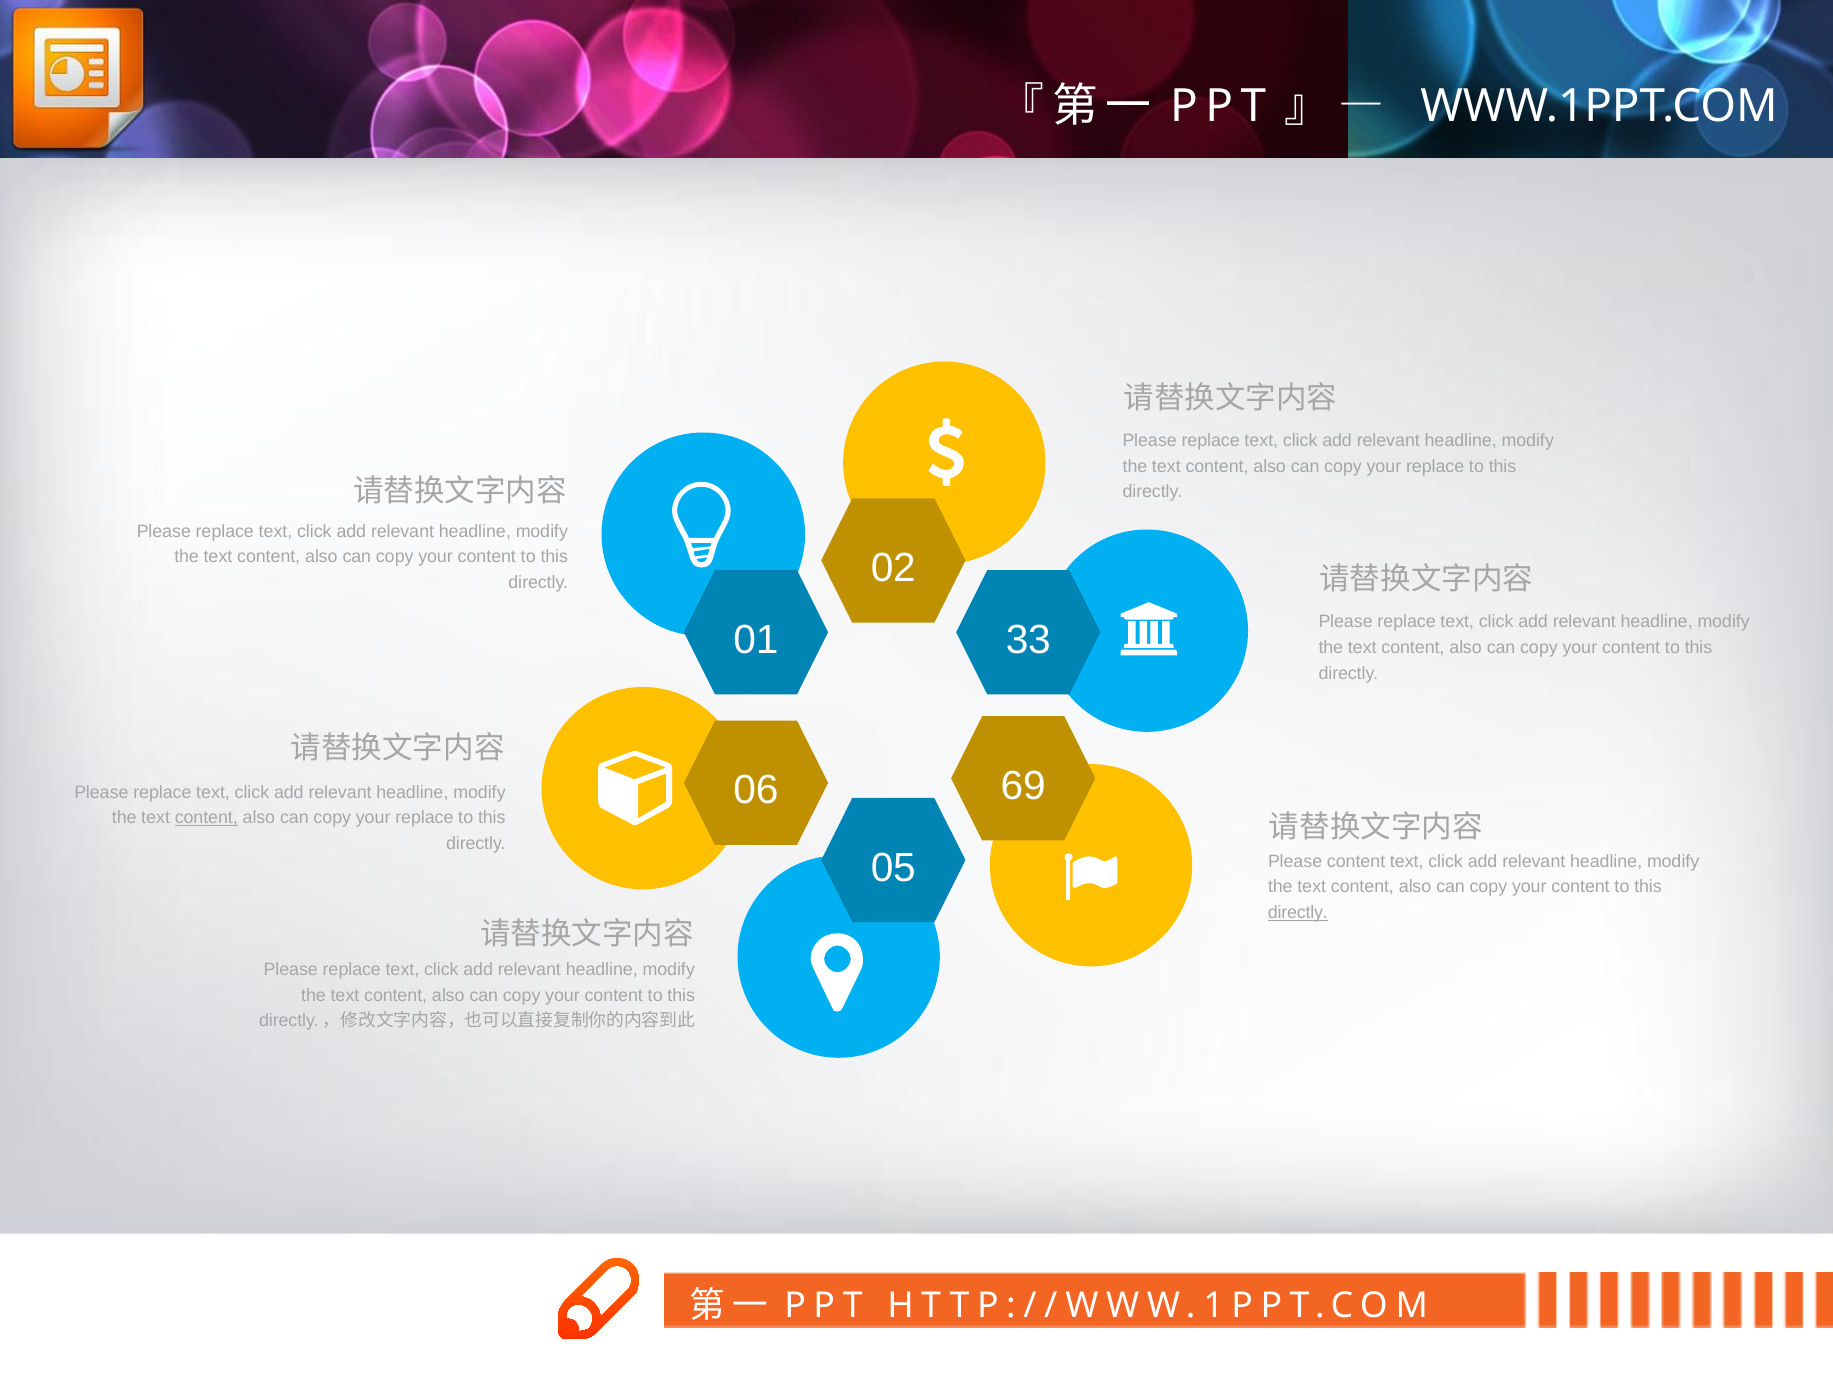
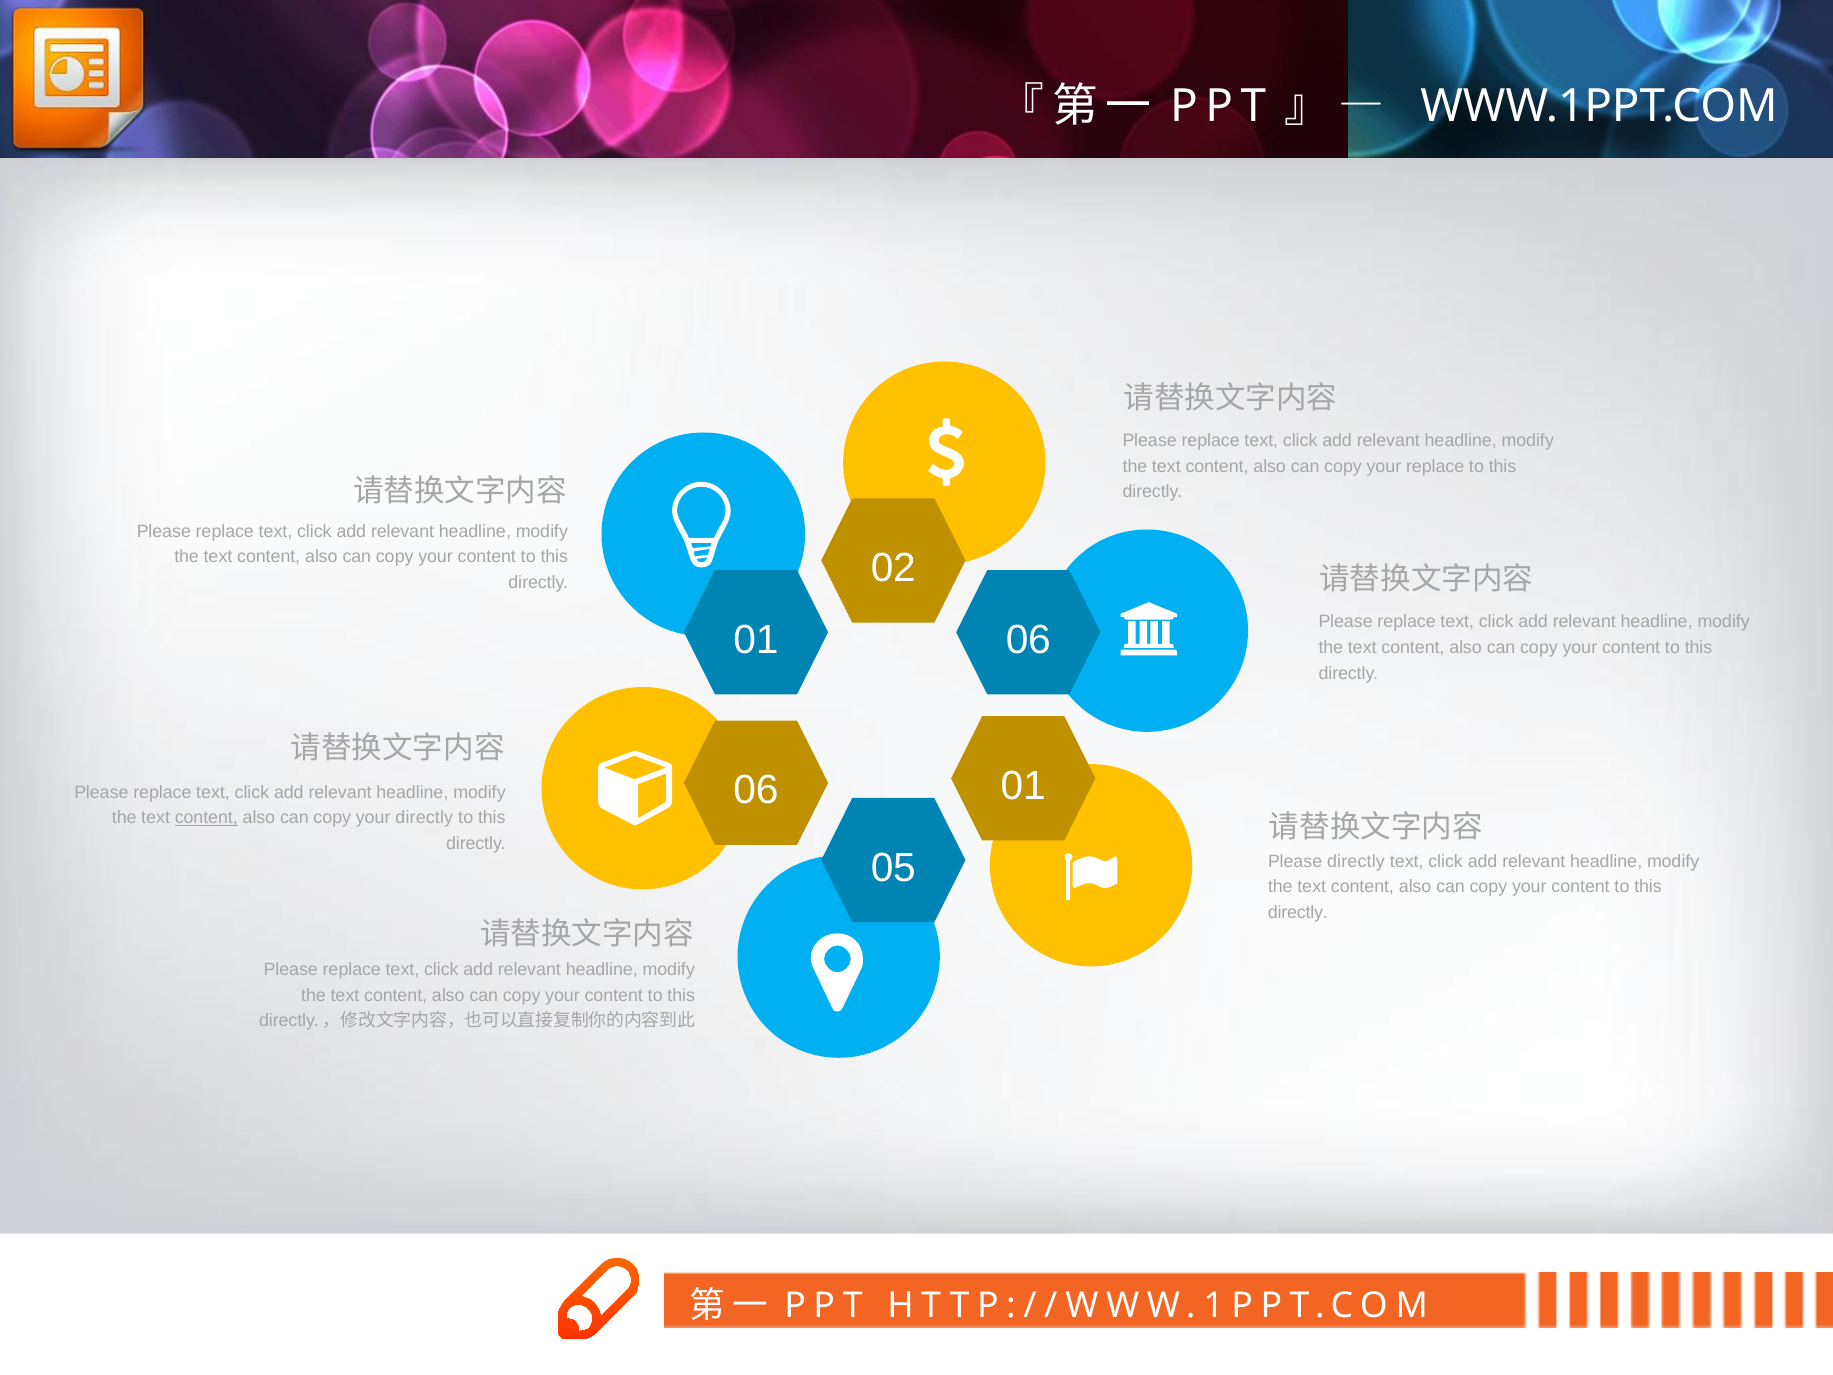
01 33: 33 -> 06
06 69: 69 -> 01
replace at (424, 818): replace -> directly
Please content: content -> directly
directly at (1298, 912) underline: present -> none
